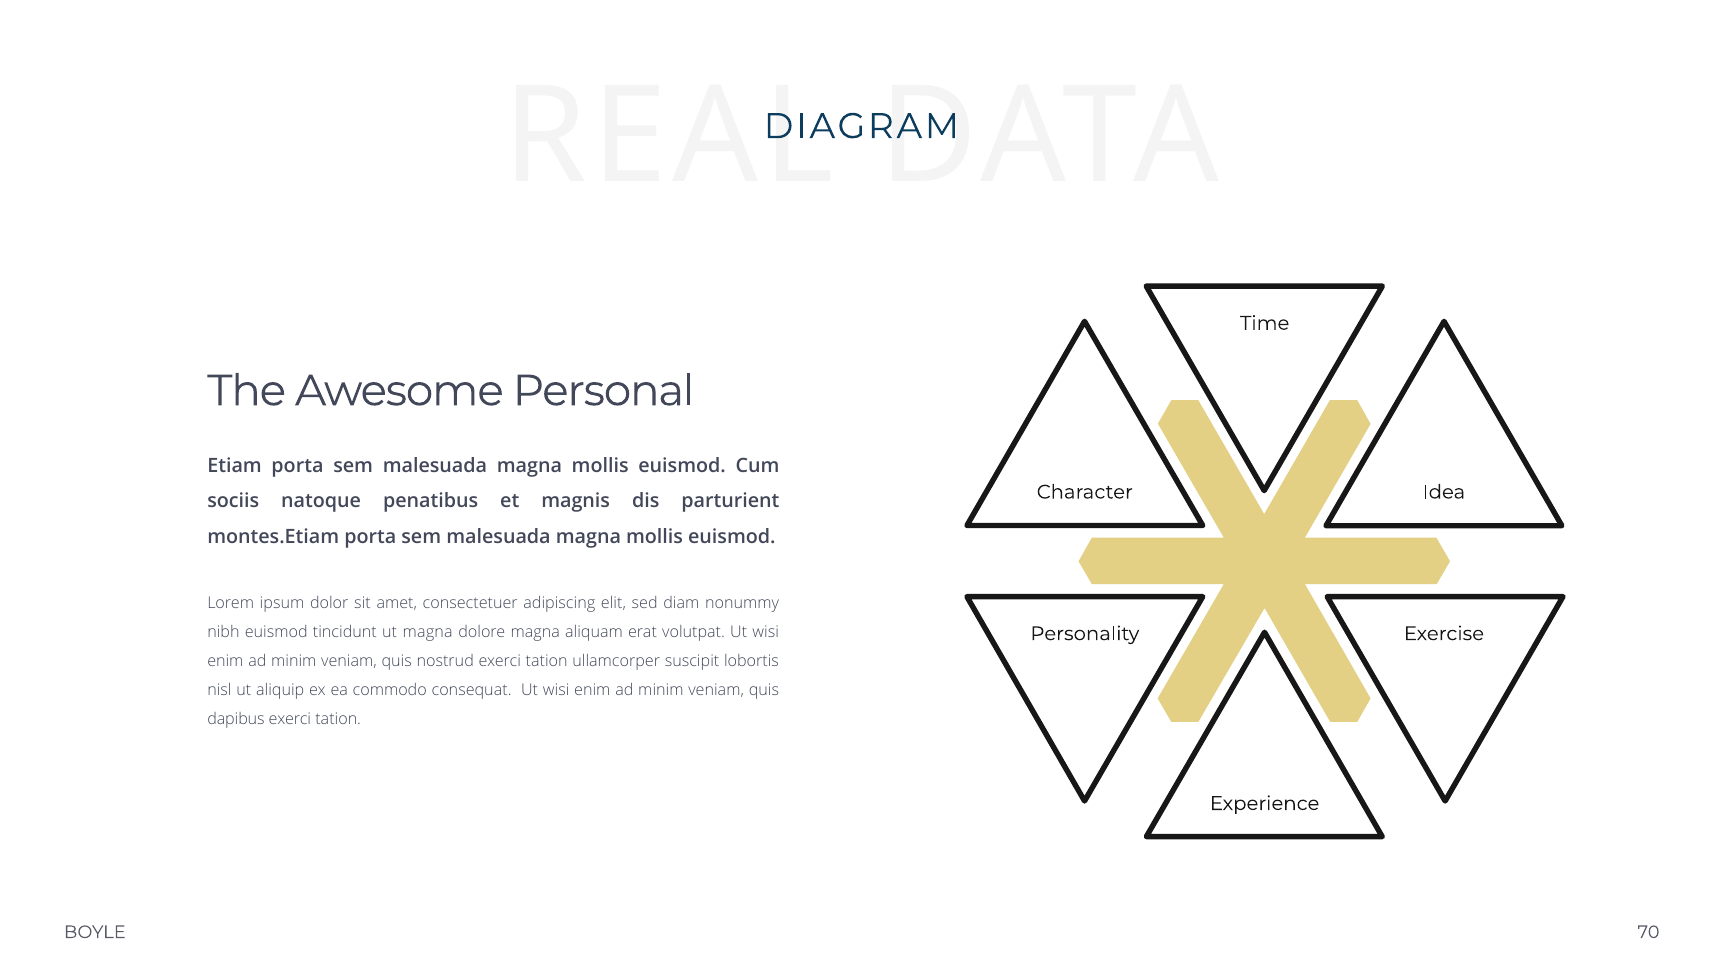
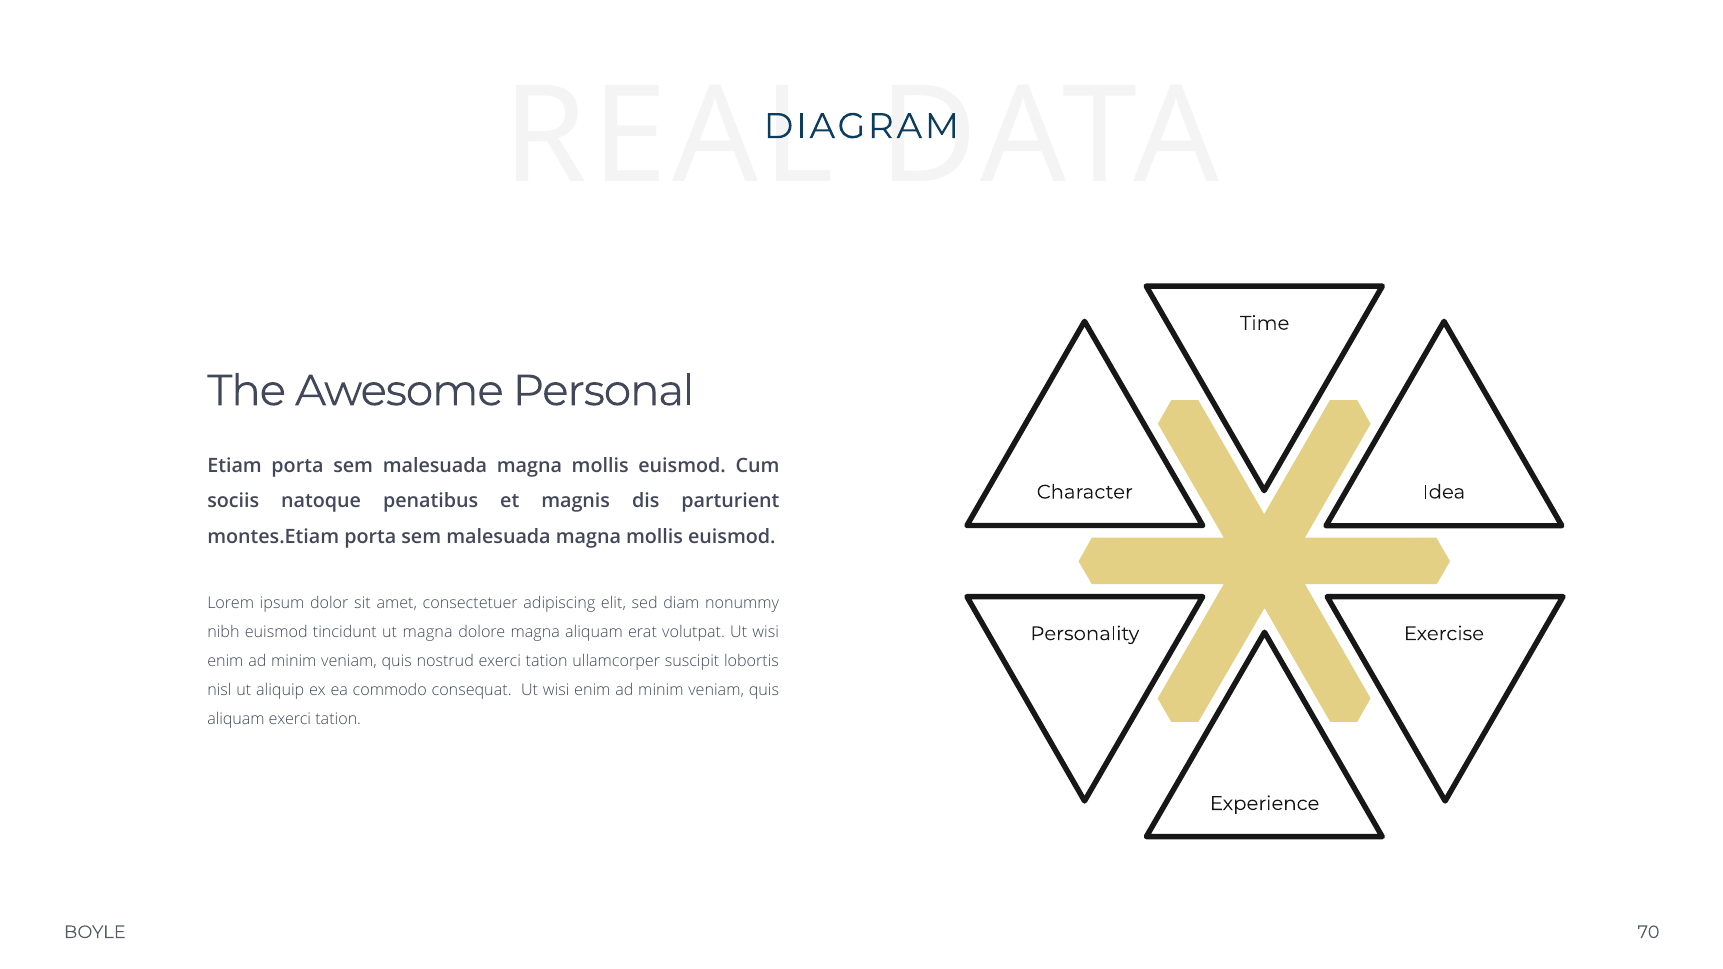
dapibus at (236, 720): dapibus -> aliquam
